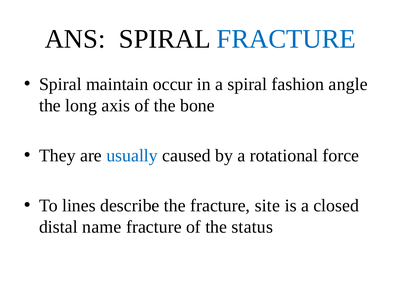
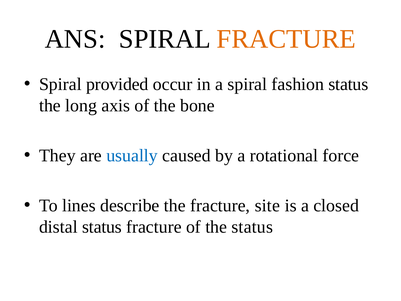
FRACTURE at (286, 39) colour: blue -> orange
maintain: maintain -> provided
fashion angle: angle -> status
distal name: name -> status
